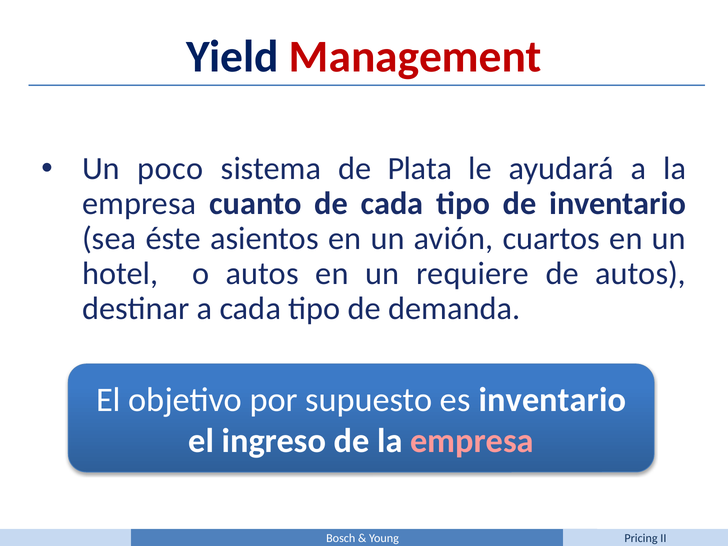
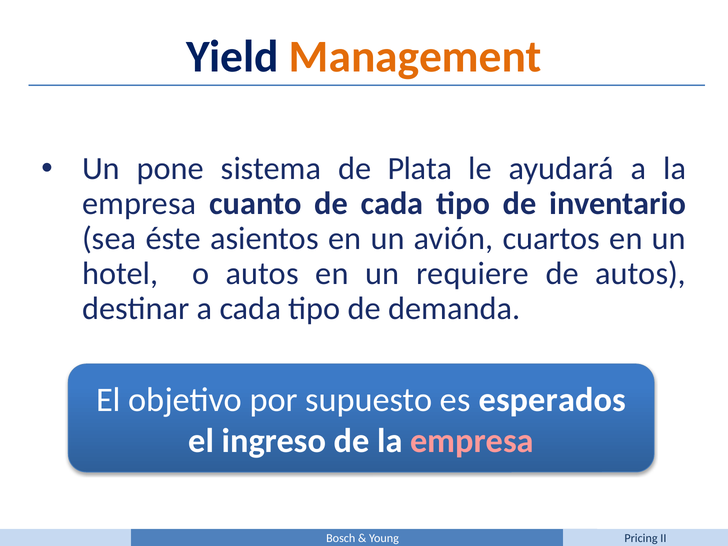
Management colour: red -> orange
poco: poco -> pone
es inventario: inventario -> esperados
